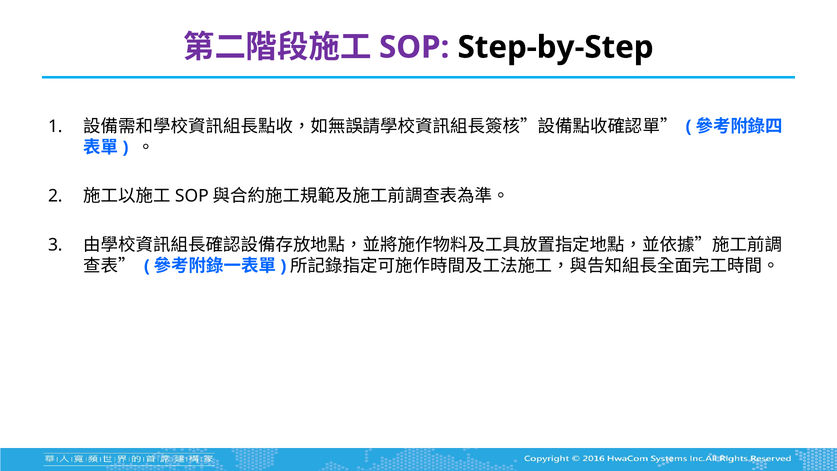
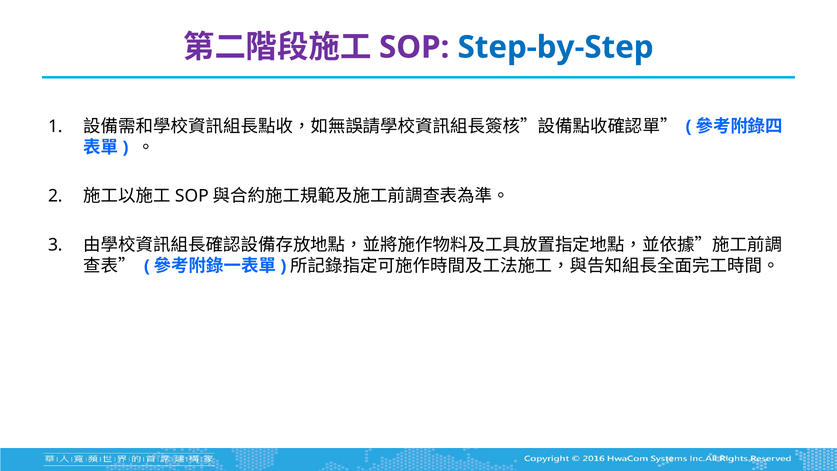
Step-by-Step colour: black -> blue
